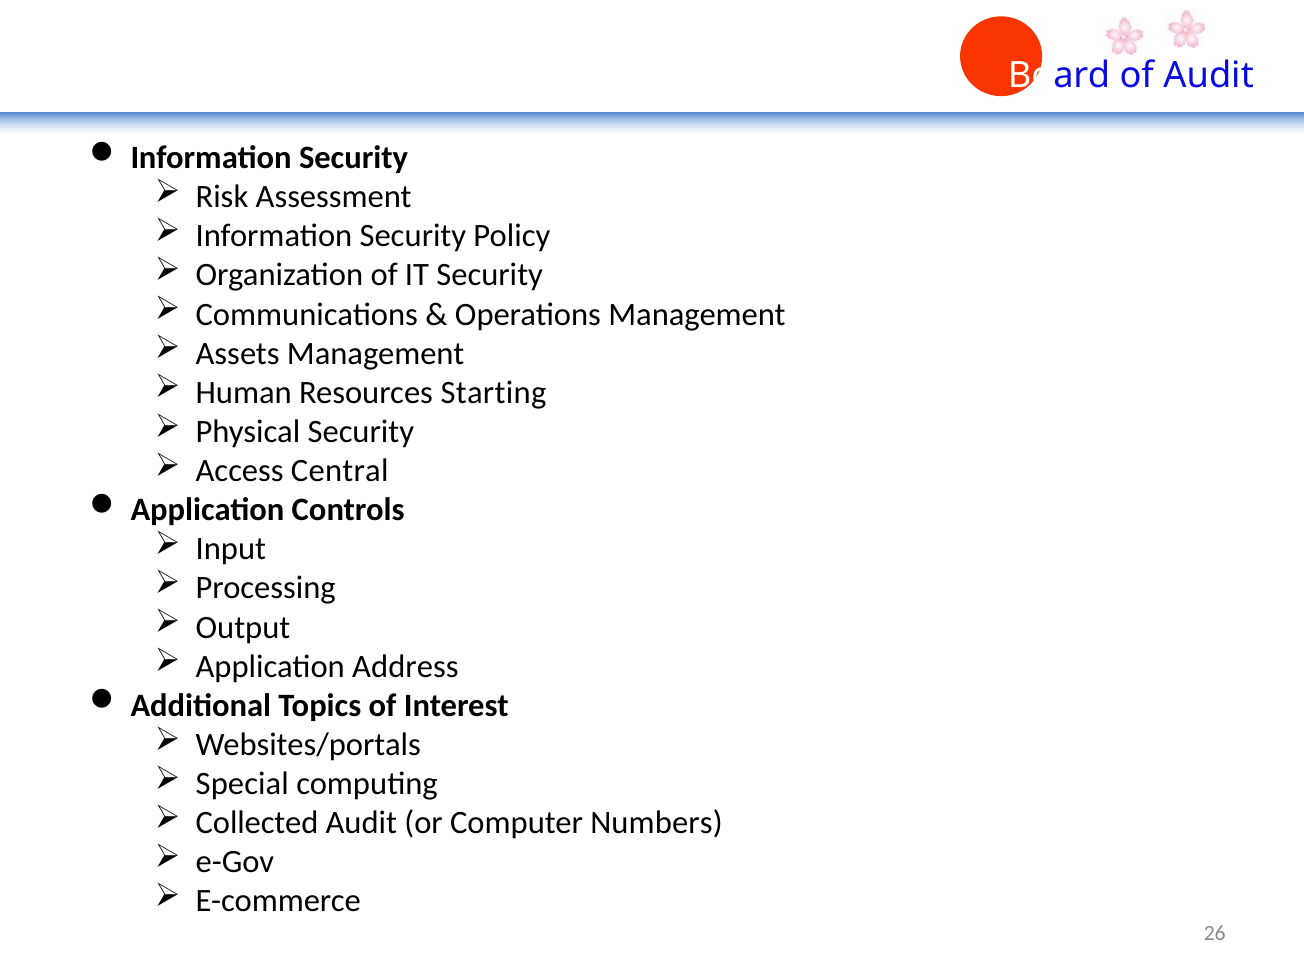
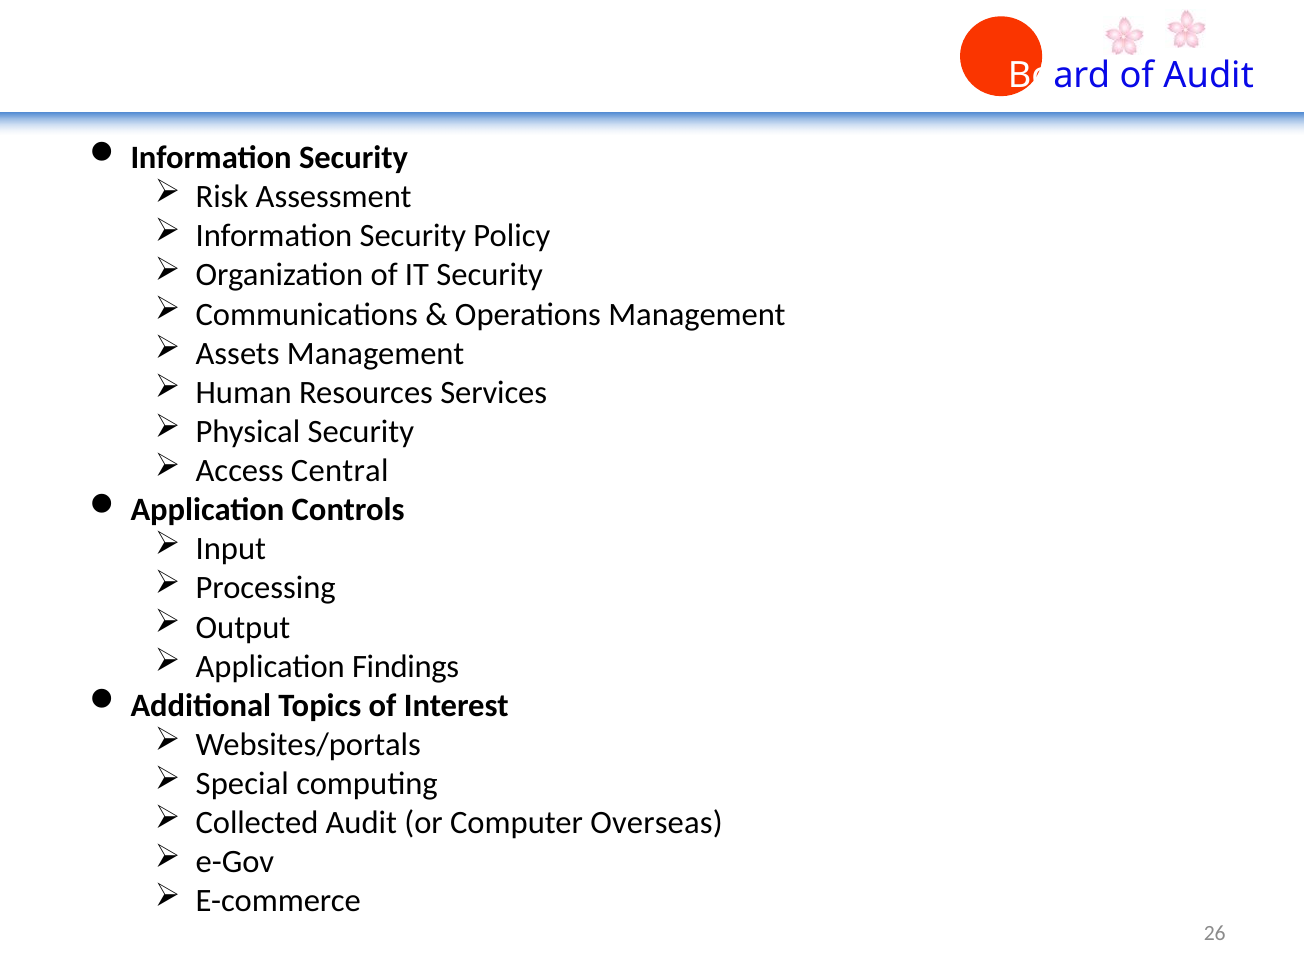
Starting: Starting -> Services
Address: Address -> Findings
Numbers: Numbers -> Overseas
